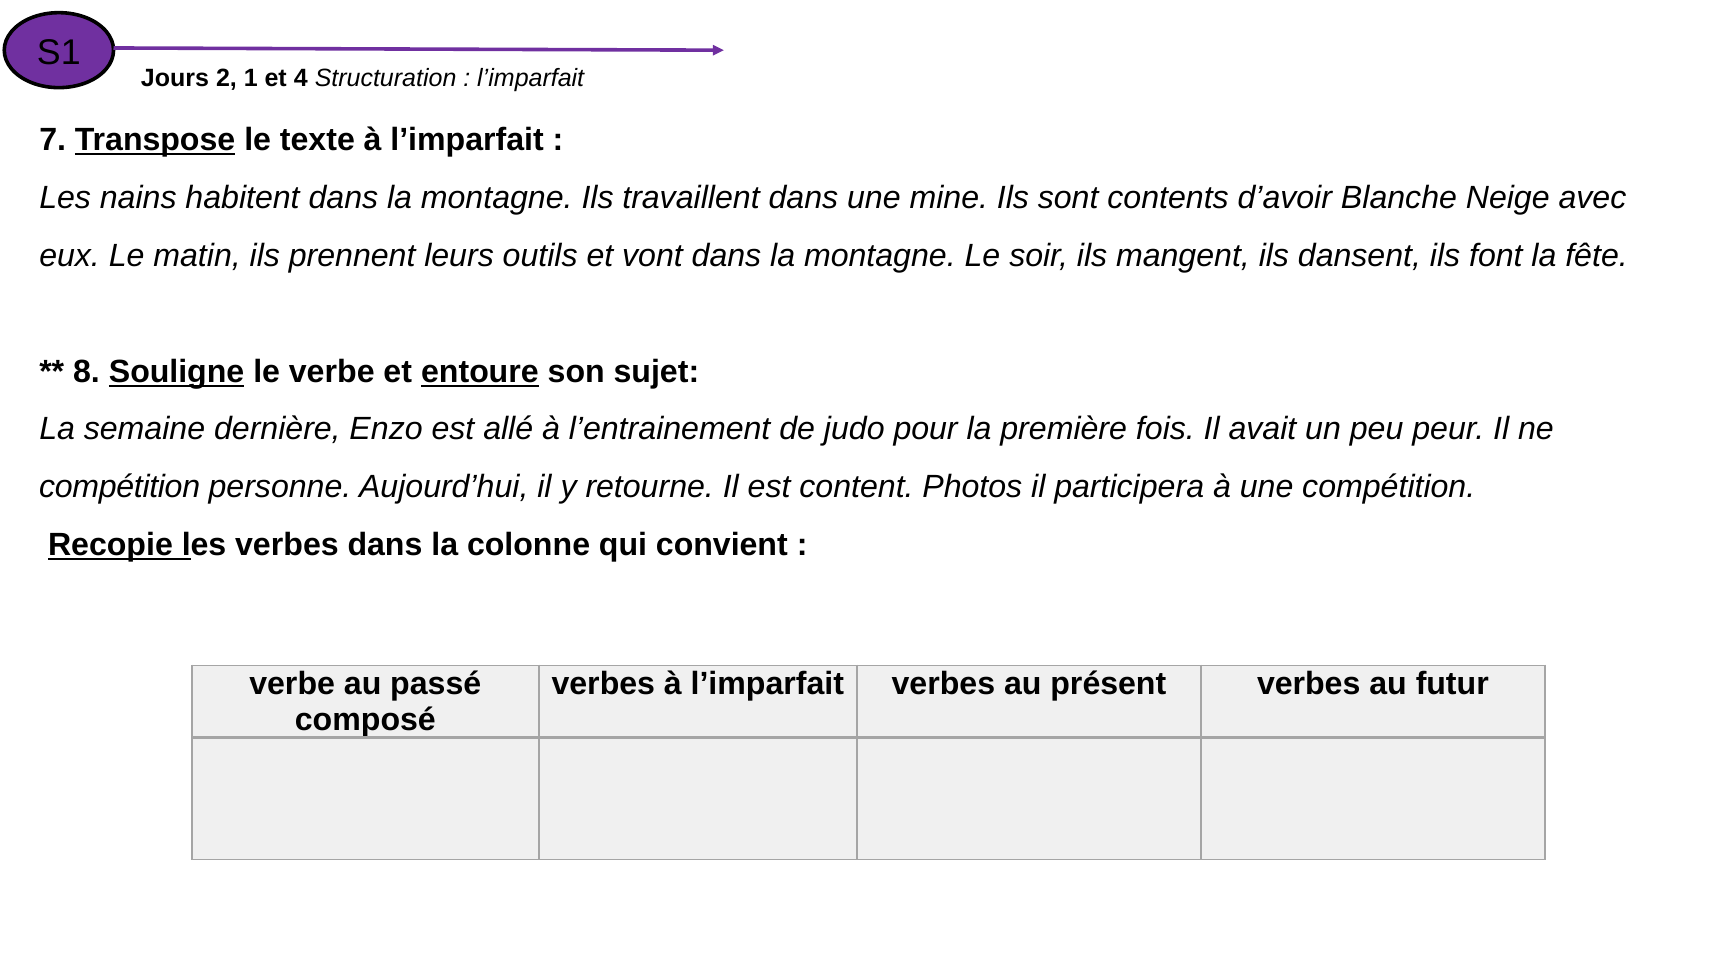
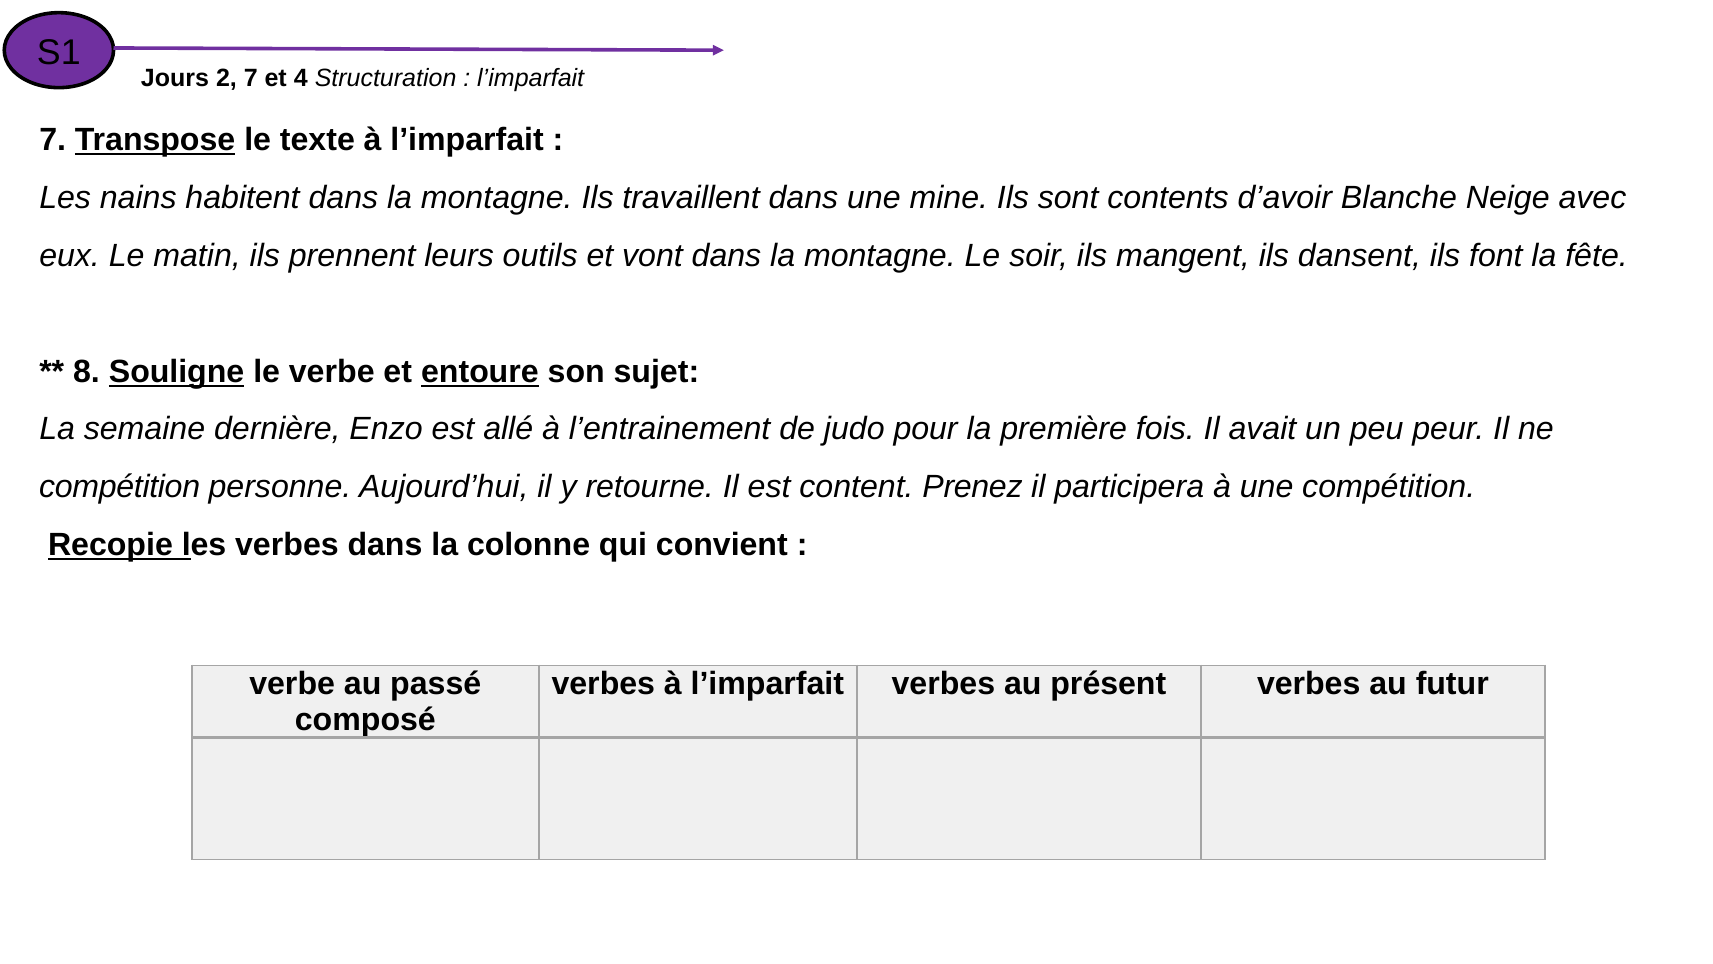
2 1: 1 -> 7
Photos: Photos -> Prenez
